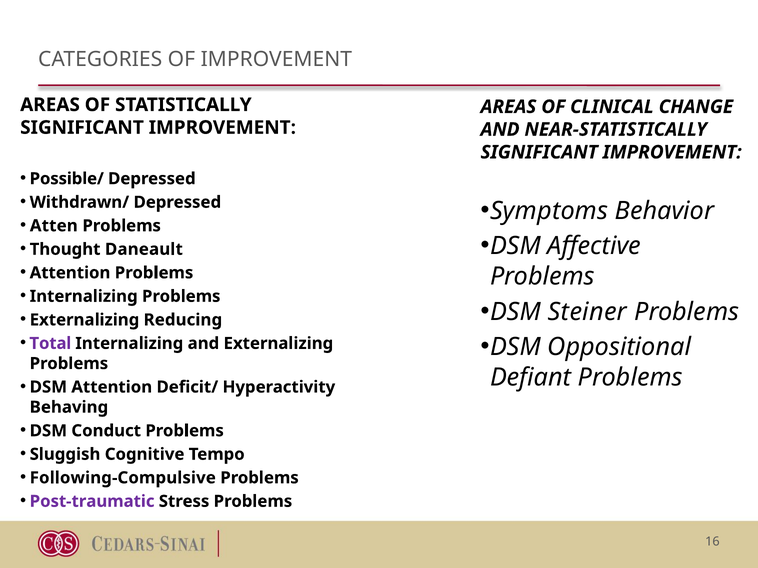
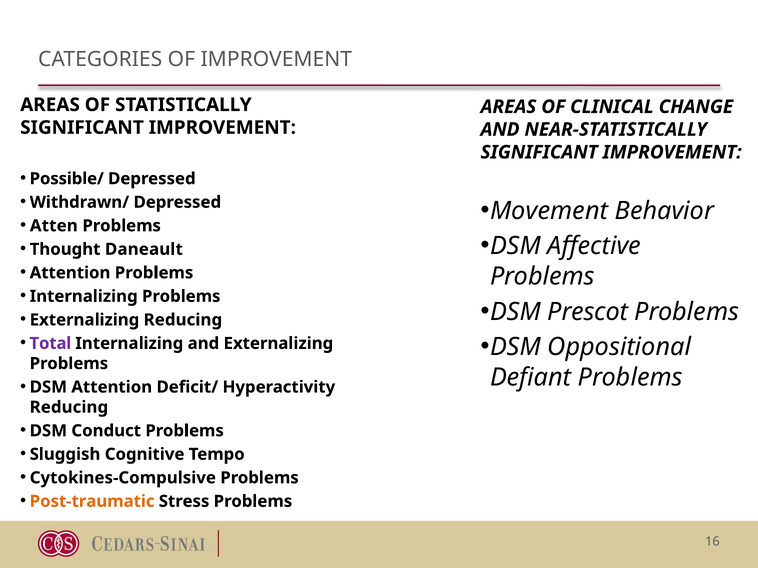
Symptoms: Symptoms -> Movement
Steiner: Steiner -> Prescot
Behaving at (69, 408): Behaving -> Reducing
Following-Compulsive: Following-Compulsive -> Cytokines-Compulsive
Post-traumatic colour: purple -> orange
